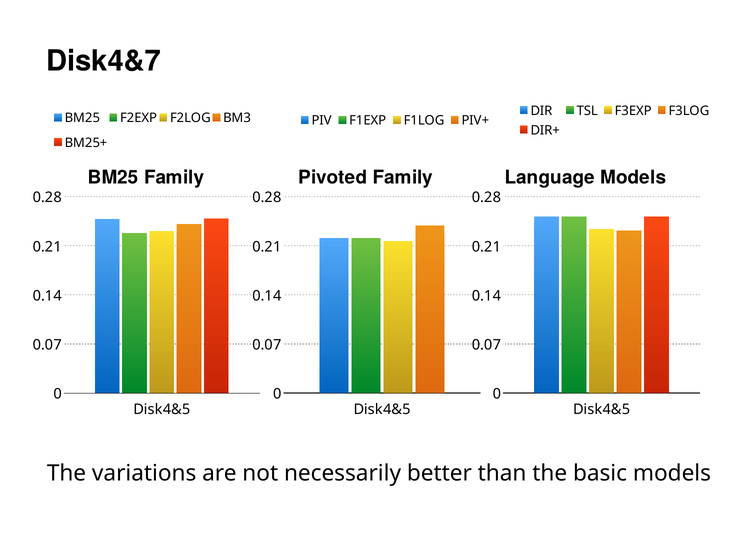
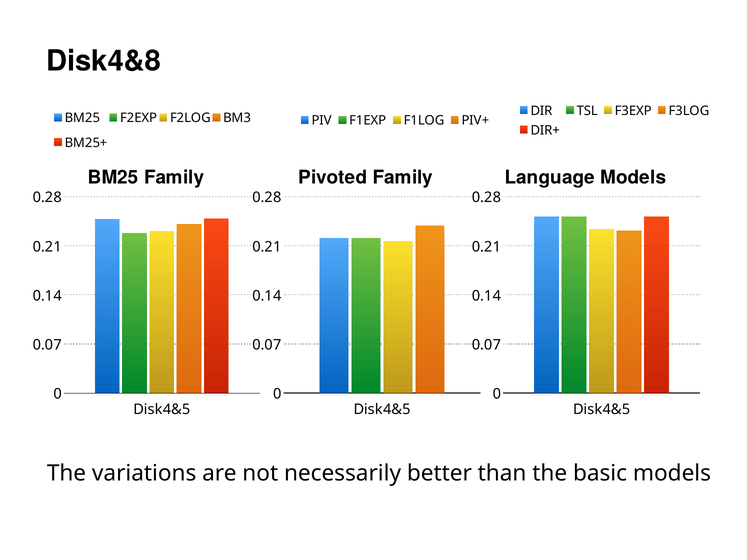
Disk4&7: Disk4&7 -> Disk4&8
